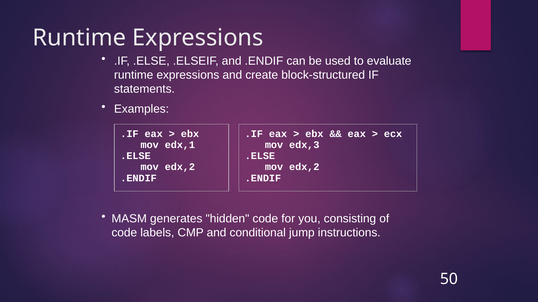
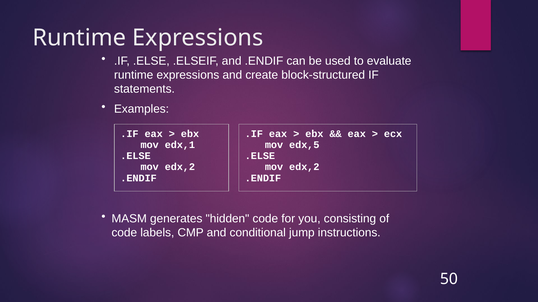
edx,3: edx,3 -> edx,5
